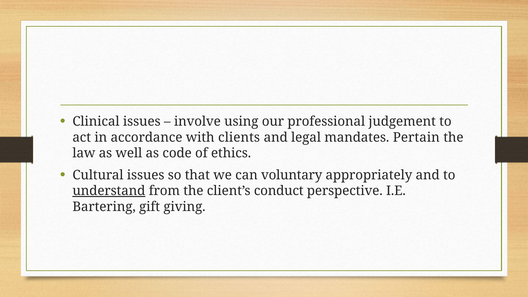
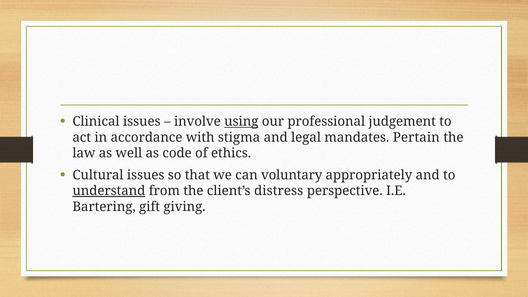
using underline: none -> present
clients: clients -> stigma
conduct: conduct -> distress
